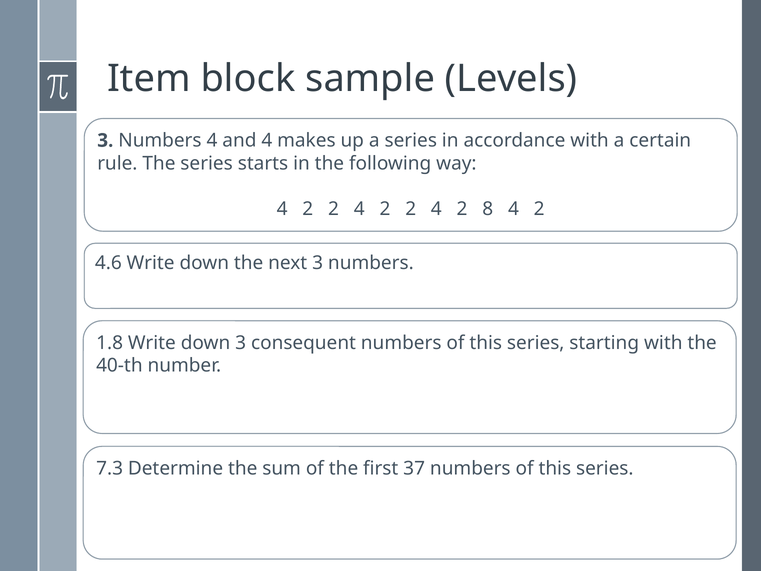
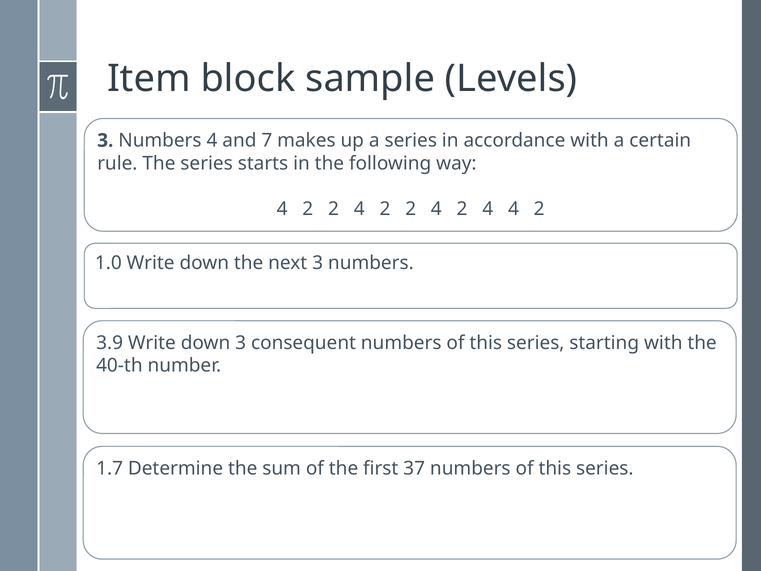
and 4: 4 -> 7
4 2 8: 8 -> 4
4.6: 4.6 -> 1.0
1.8: 1.8 -> 3.9
7.3: 7.3 -> 1.7
